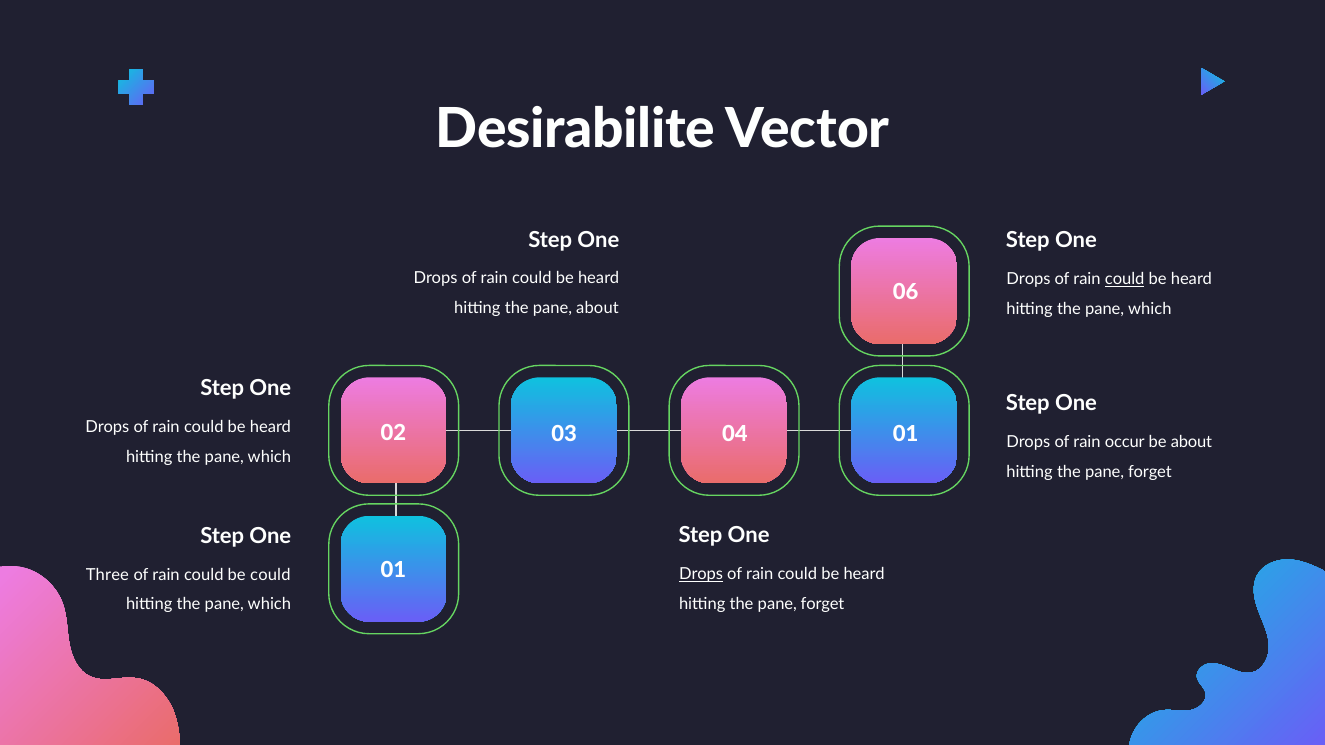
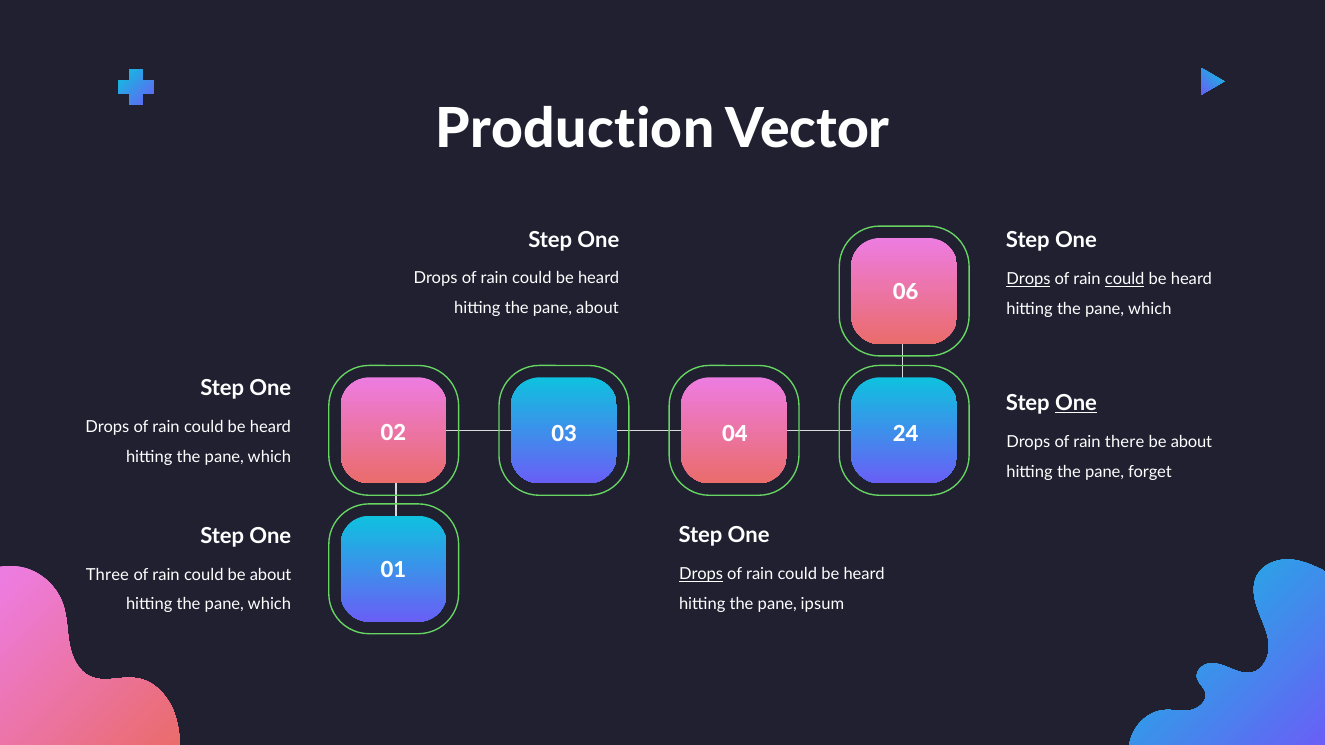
Desirabilite: Desirabilite -> Production
Drops at (1028, 279) underline: none -> present
One at (1076, 403) underline: none -> present
04 01: 01 -> 24
occur: occur -> there
could be could: could -> about
forget at (823, 604): forget -> ipsum
